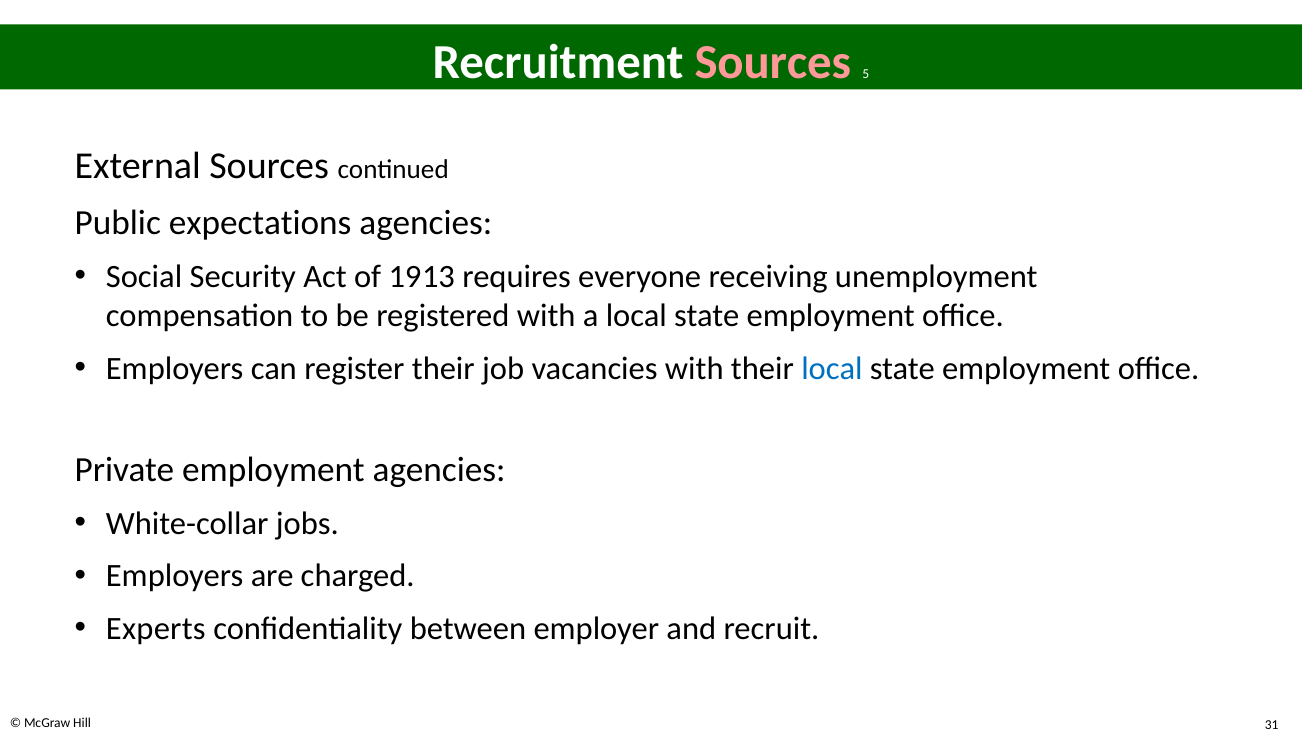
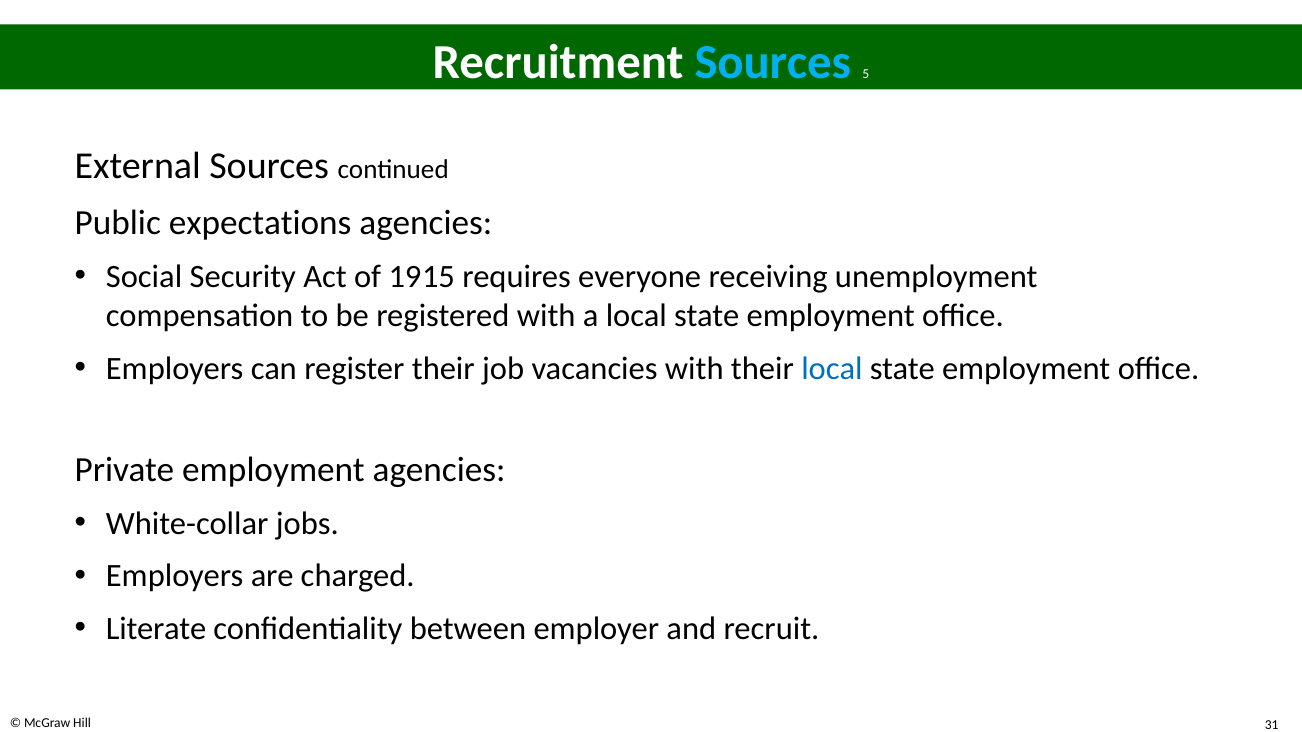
Sources at (773, 62) colour: pink -> light blue
13: 13 -> 15
Experts: Experts -> Literate
